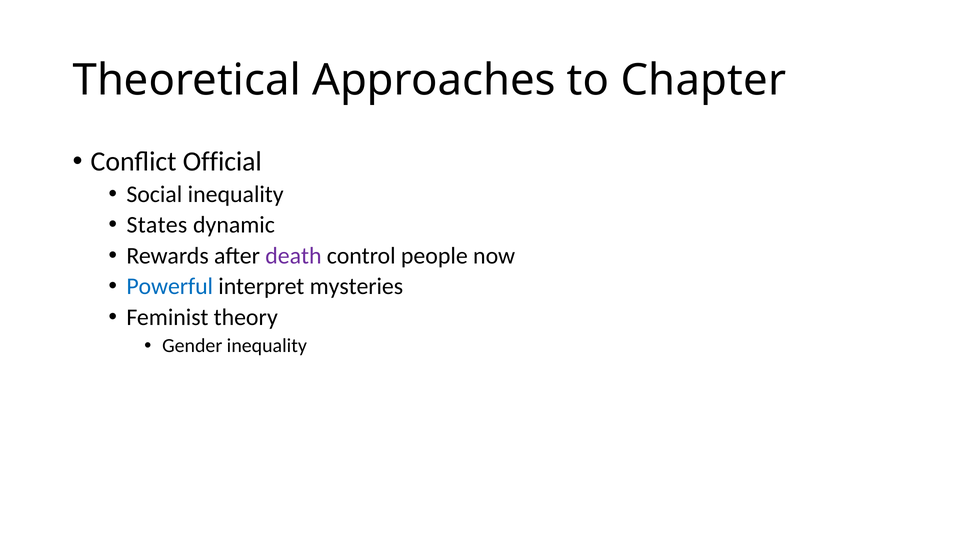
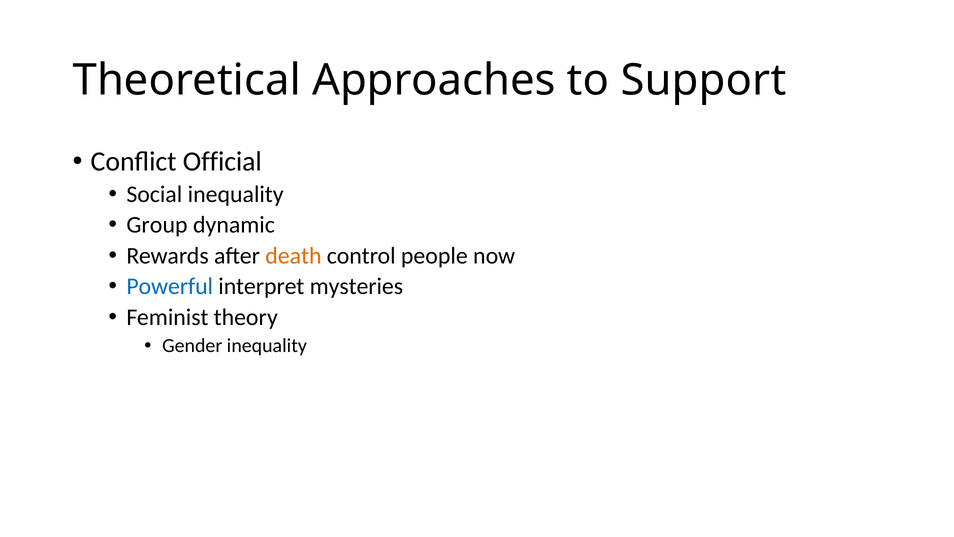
Chapter: Chapter -> Support
States: States -> Group
death colour: purple -> orange
